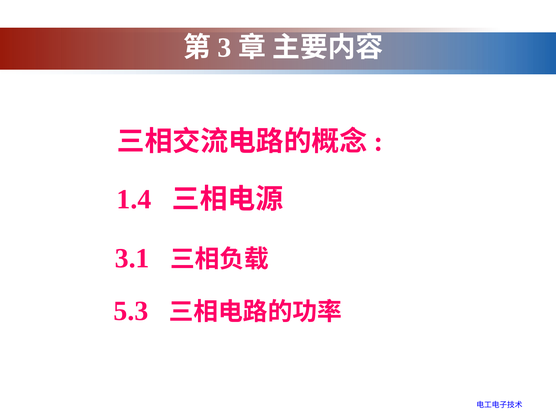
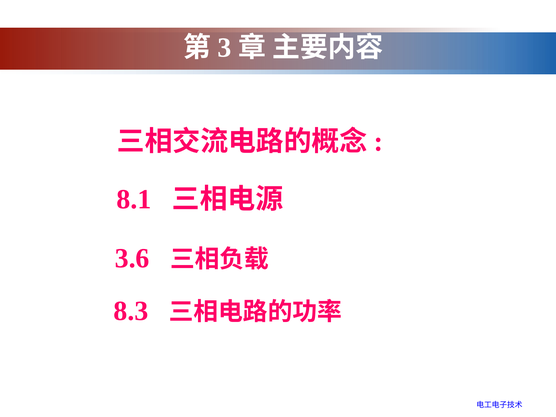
1.4: 1.4 -> 8.1
3.1: 3.1 -> 3.6
5.3: 5.3 -> 8.3
